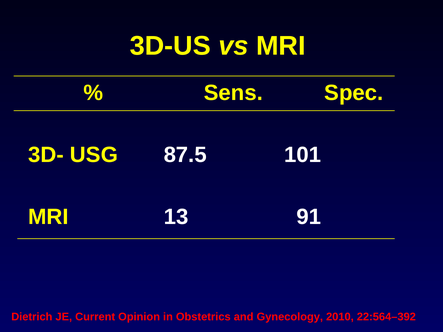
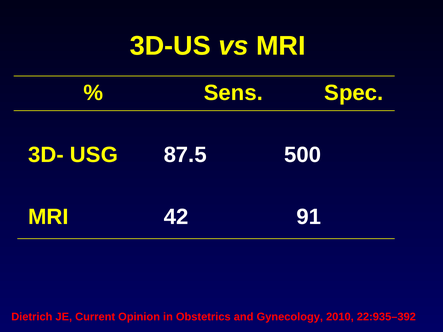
101: 101 -> 500
13: 13 -> 42
22:564–392: 22:564–392 -> 22:935–392
